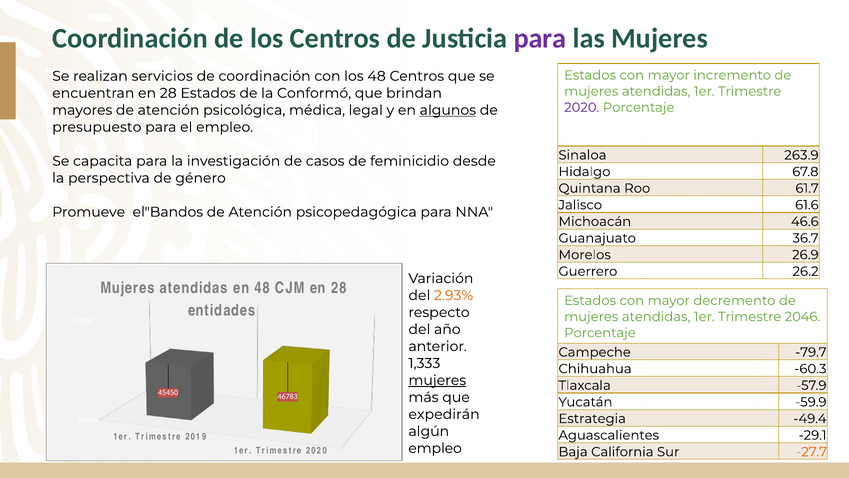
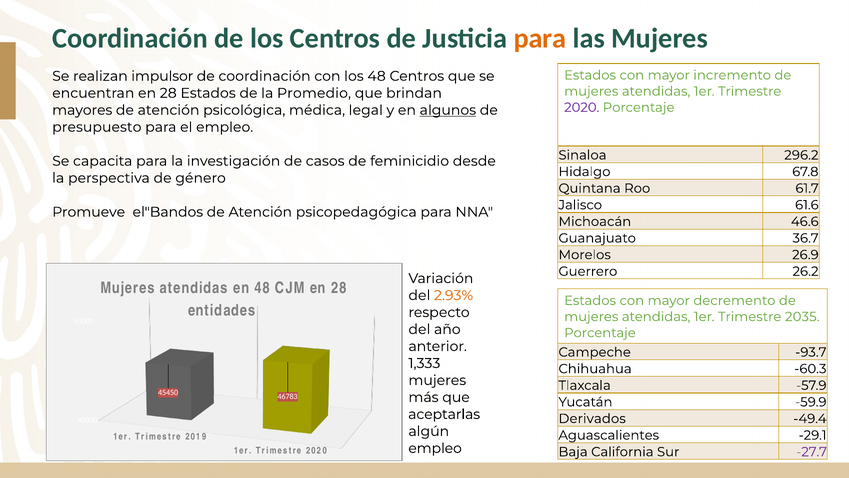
para at (540, 38) colour: purple -> orange
servicios: servicios -> impulsor
Conformó: Conformó -> Promedio
263.9: 263.9 -> 296.2
2046: 2046 -> 2035
-79.7: -79.7 -> -93.7
mujeres at (437, 380) underline: present -> none
expedirán: expedirán -> aceptarlas
Estrategia: Estrategia -> Derivados
-27.7 colour: orange -> purple
